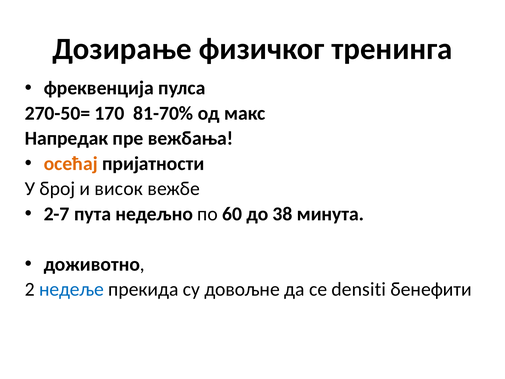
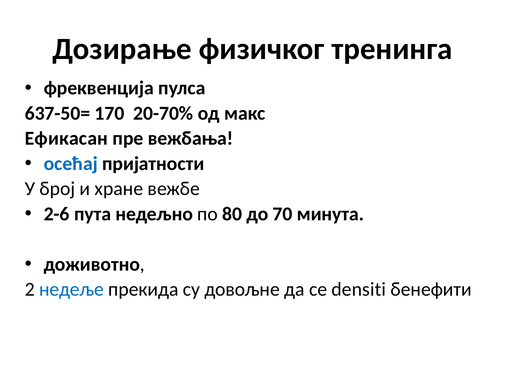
270-50=: 270-50= -> 637-50=
81-70%: 81-70% -> 20-70%
Напредак: Напредак -> Ефикасан
осећај colour: orange -> blue
висок: висок -> хране
2-7: 2-7 -> 2-6
60: 60 -> 80
38: 38 -> 70
